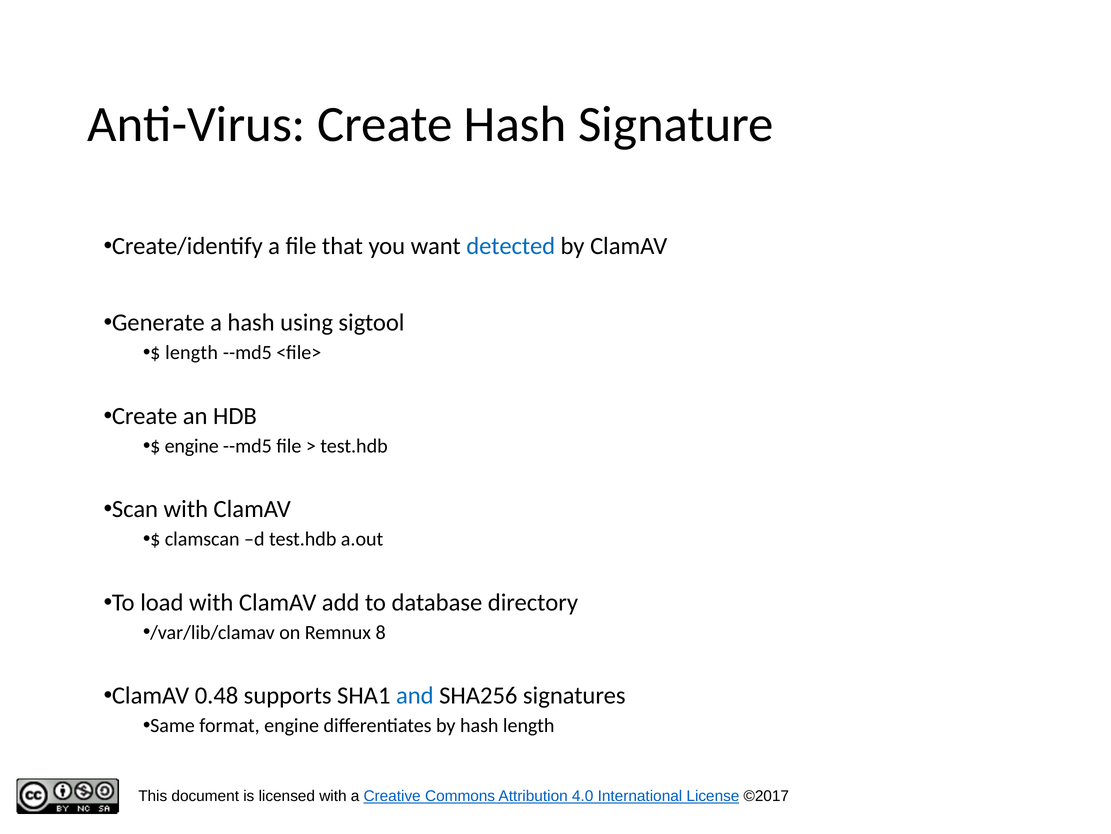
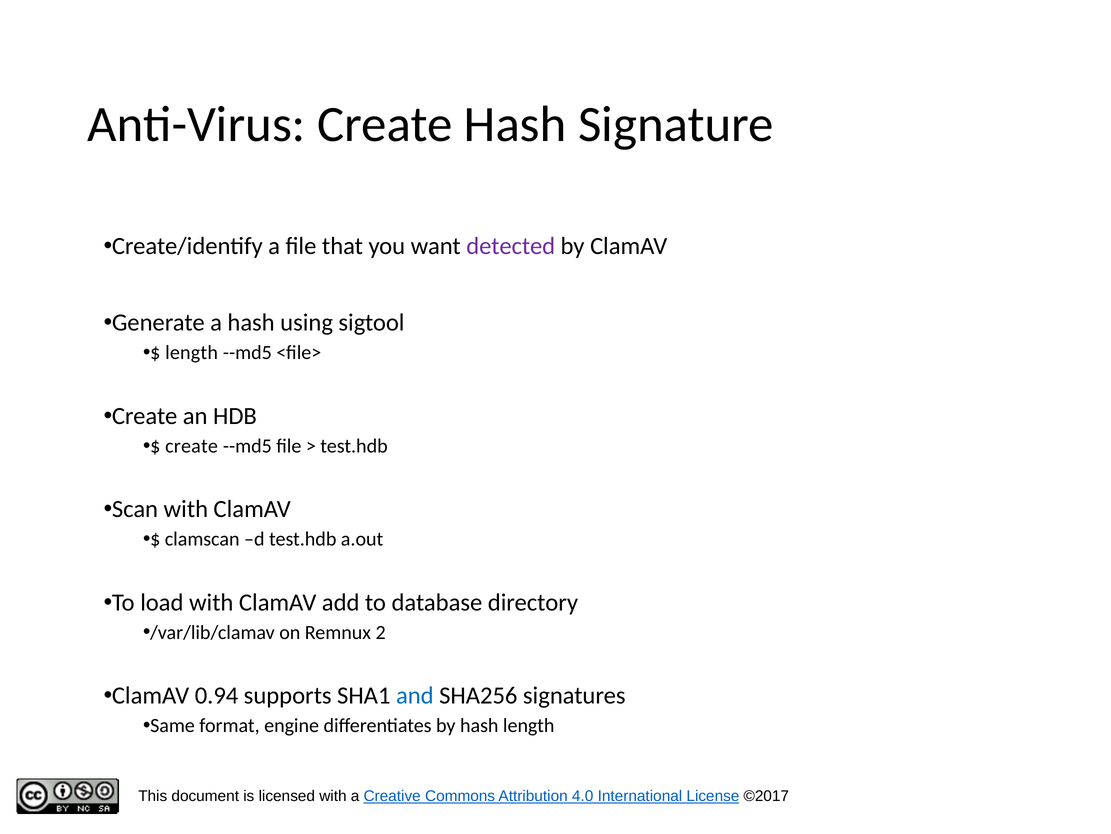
detected colour: blue -> purple
engine at (192, 446): engine -> create
8: 8 -> 2
0.48: 0.48 -> 0.94
